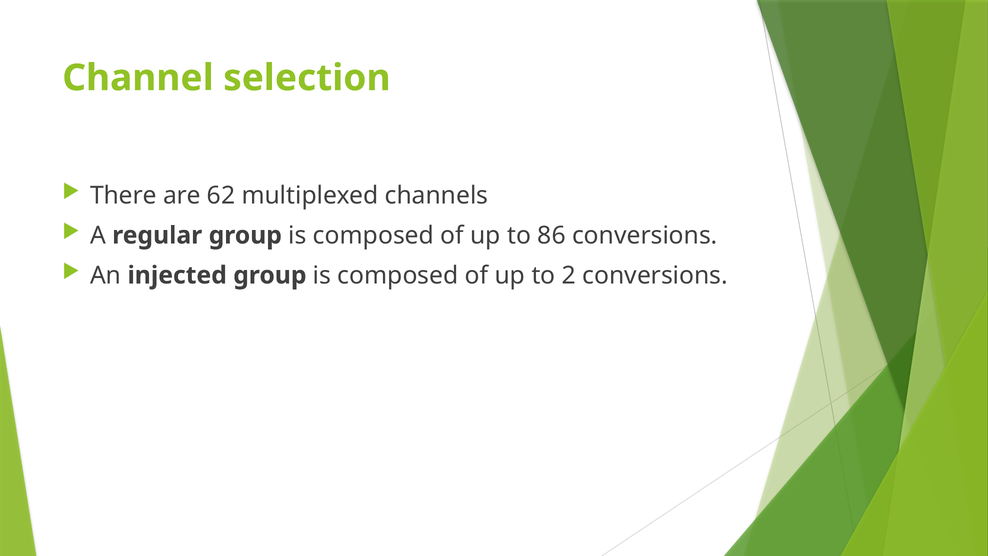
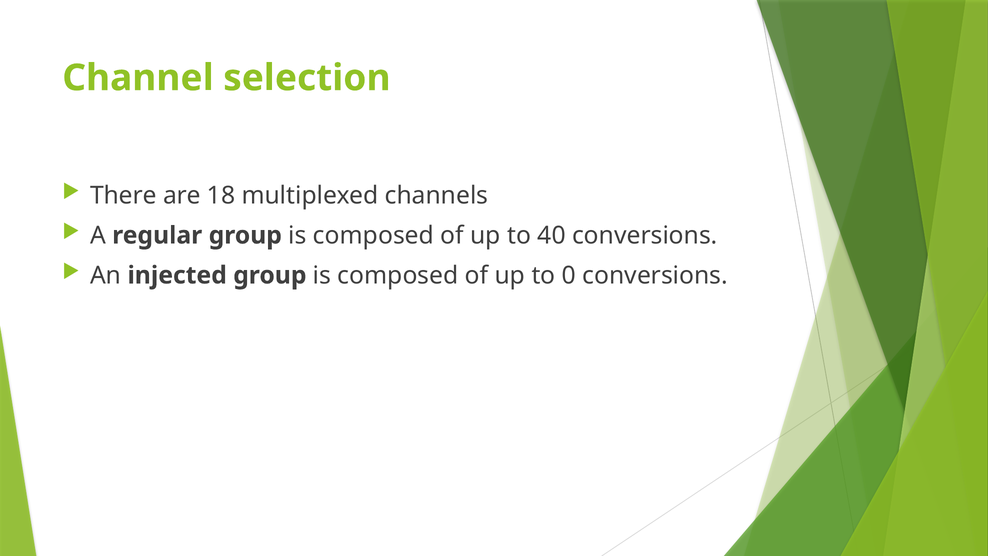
62: 62 -> 18
86: 86 -> 40
2: 2 -> 0
